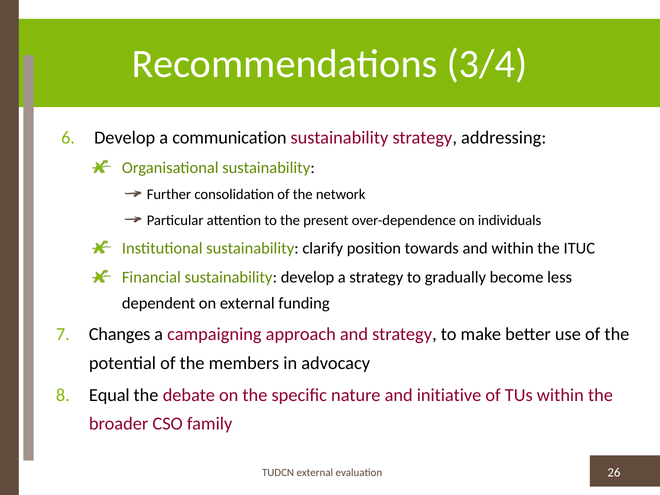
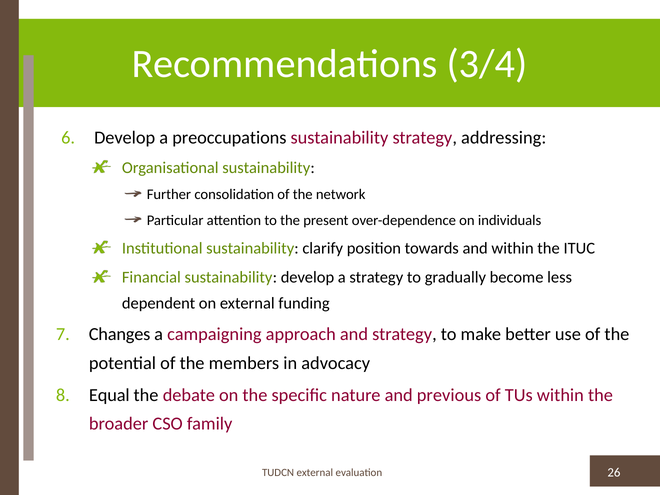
communication: communication -> preoccupations
initiative: initiative -> previous
